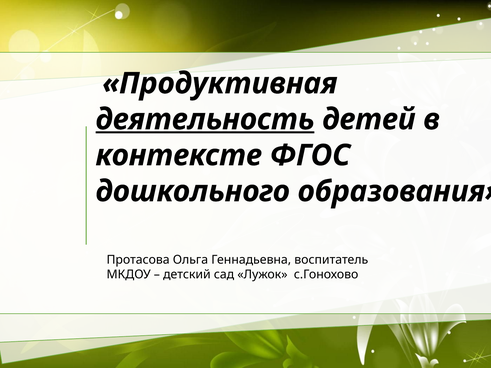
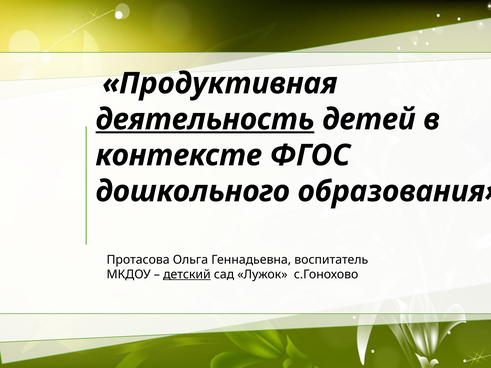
детский underline: none -> present
